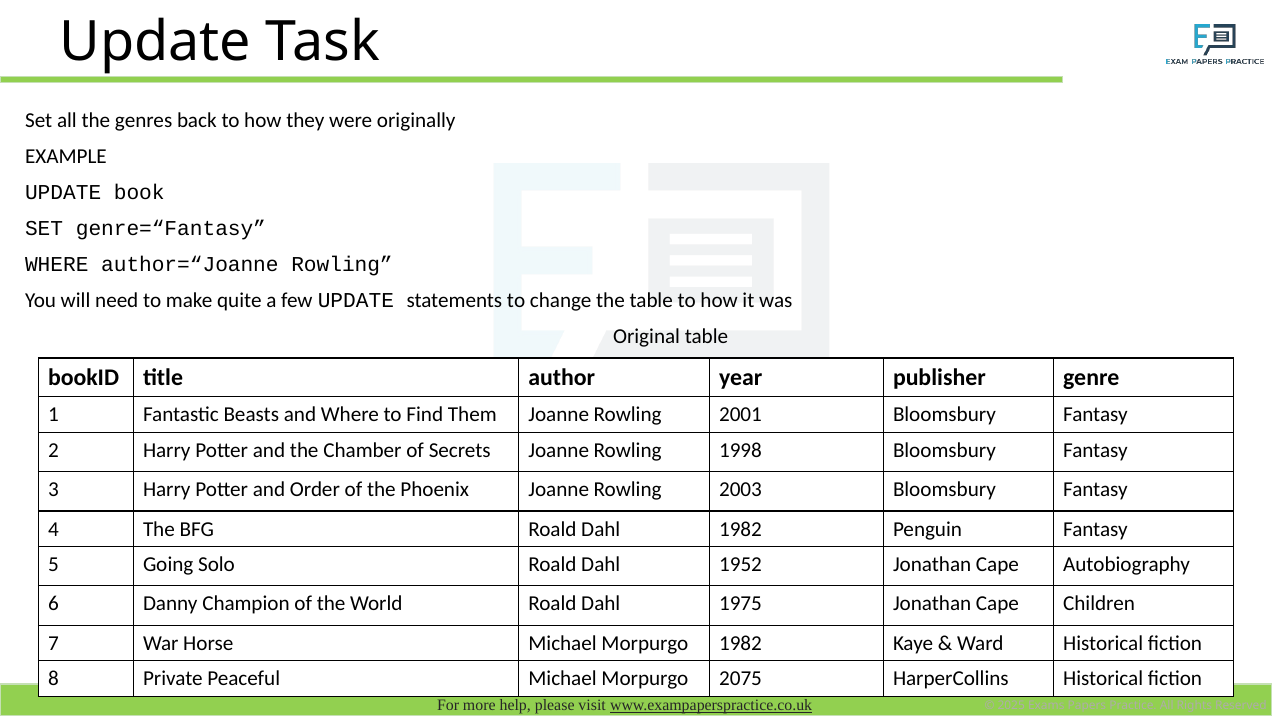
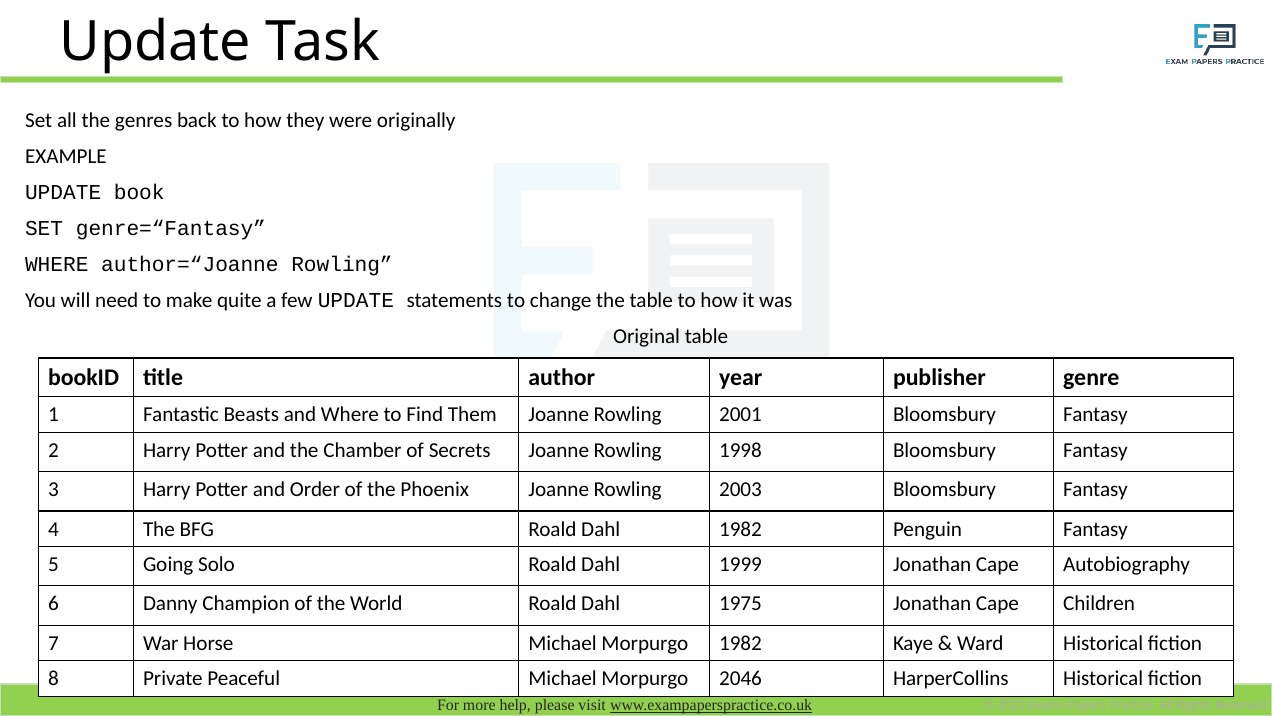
1952: 1952 -> 1999
2075: 2075 -> 2046
